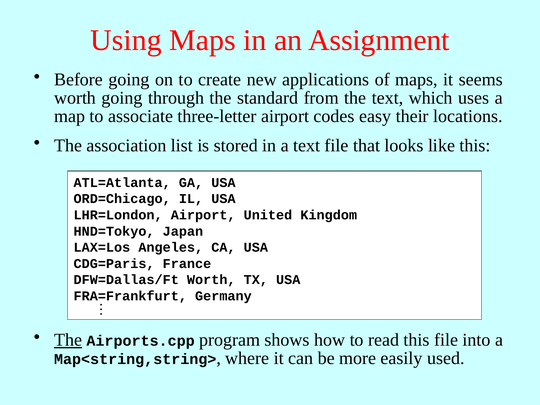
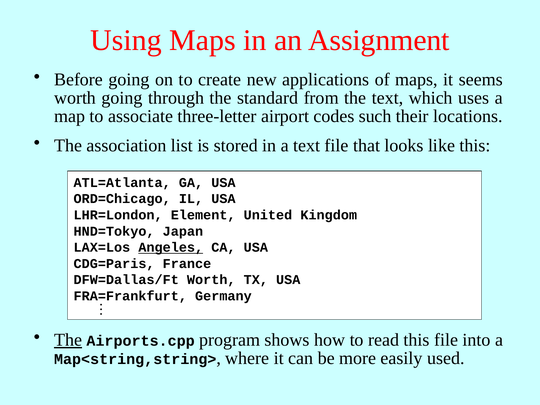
easy: easy -> such
LHR=London Airport: Airport -> Element
Angeles underline: none -> present
